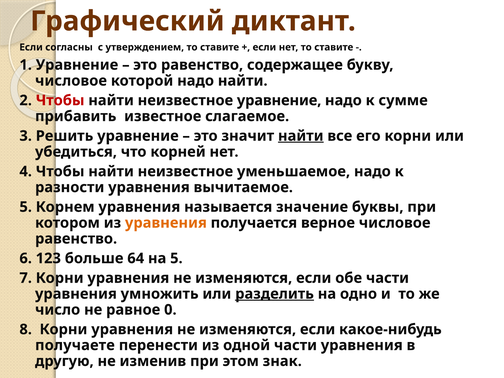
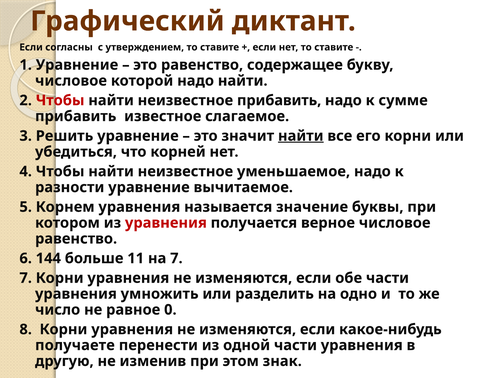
неизвестное уравнение: уравнение -> прибавить
разности уравнения: уравнения -> уравнение
уравнения at (166, 223) colour: orange -> red
123: 123 -> 144
64: 64 -> 11
на 5: 5 -> 7
разделить underline: present -> none
